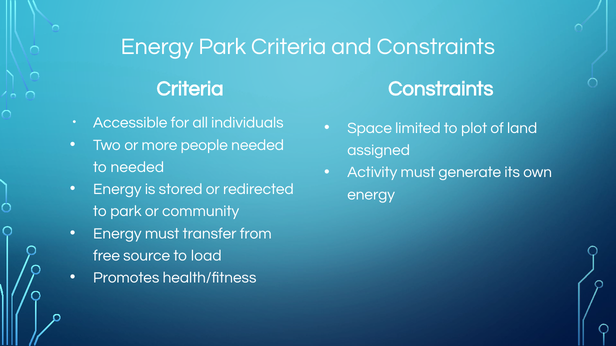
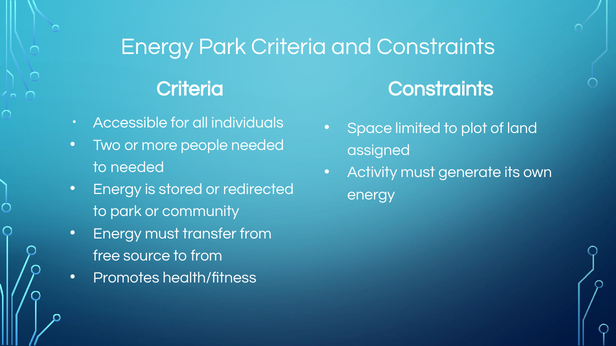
to load: load -> from
